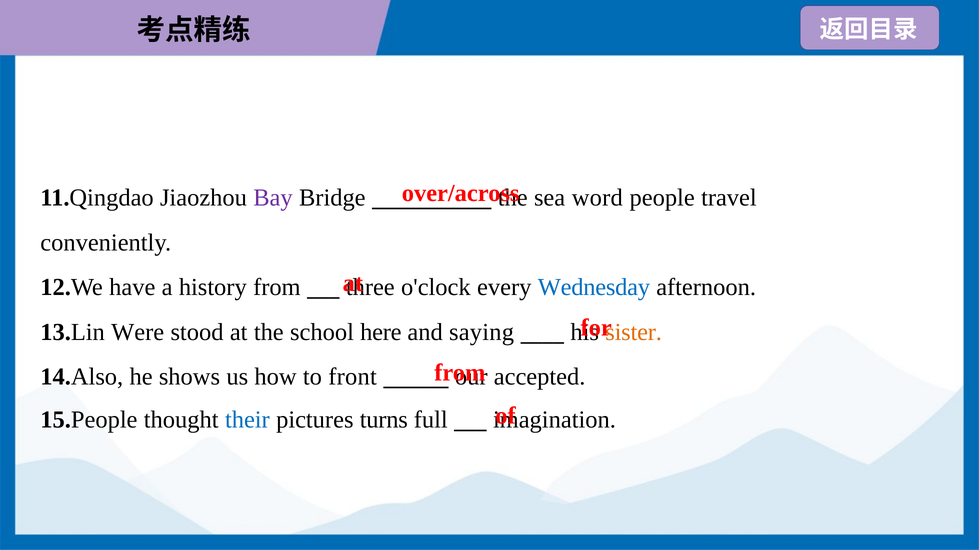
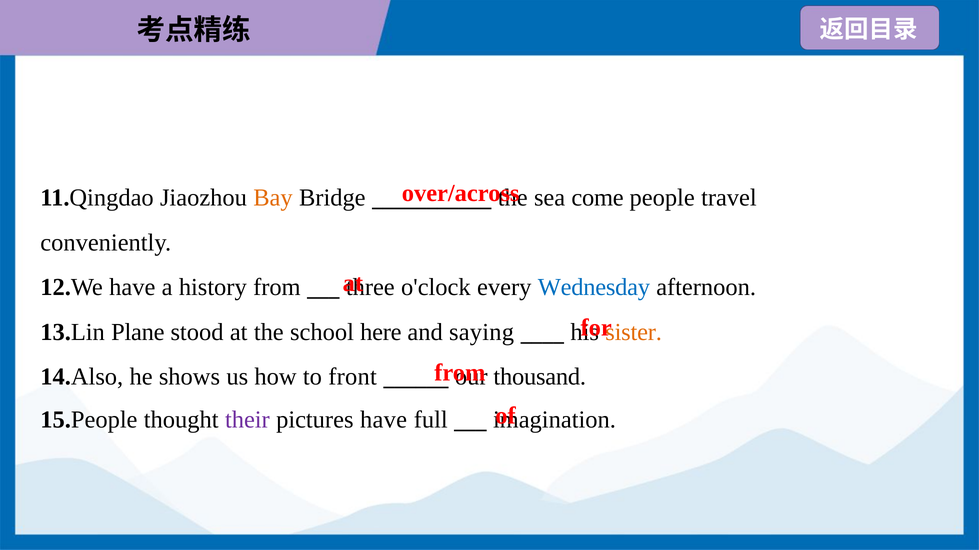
Bay colour: purple -> orange
word: word -> come
Were: Were -> Plane
accepted: accepted -> thousand
their colour: blue -> purple
pictures turns: turns -> have
